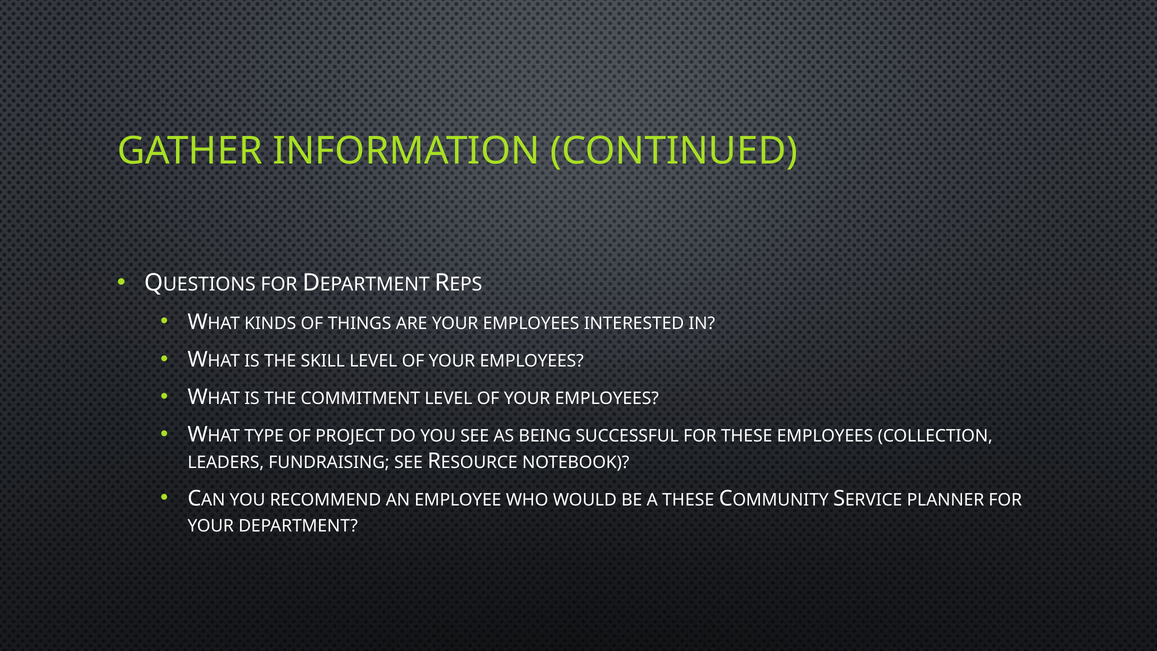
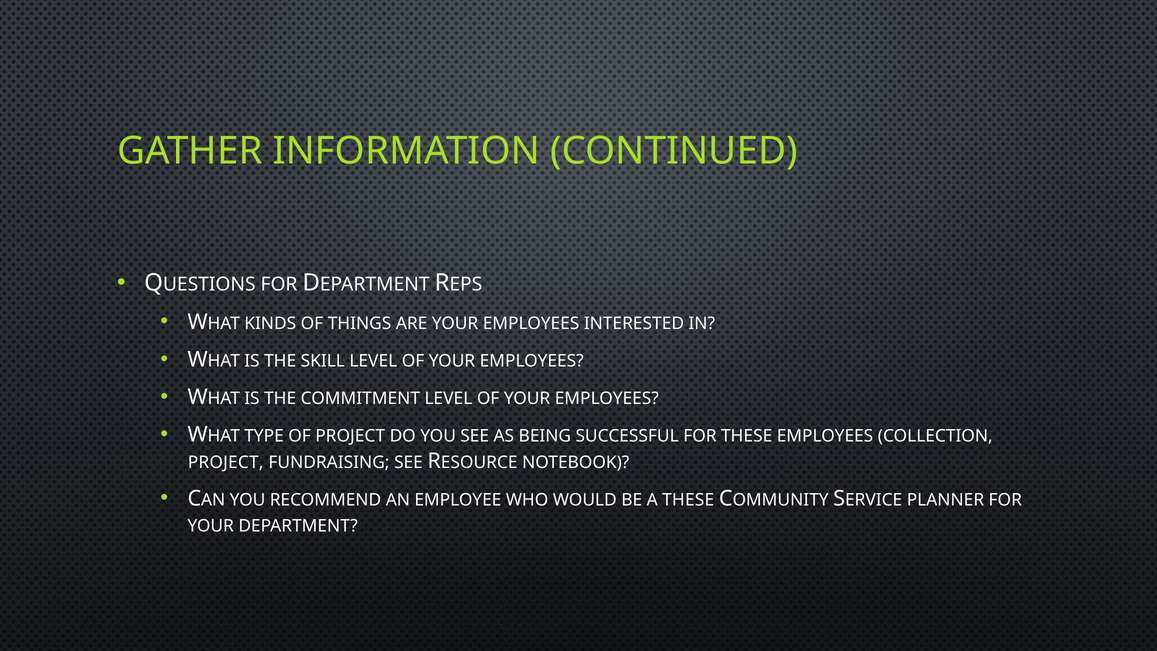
LEADERS at (226, 462): LEADERS -> PROJECT
